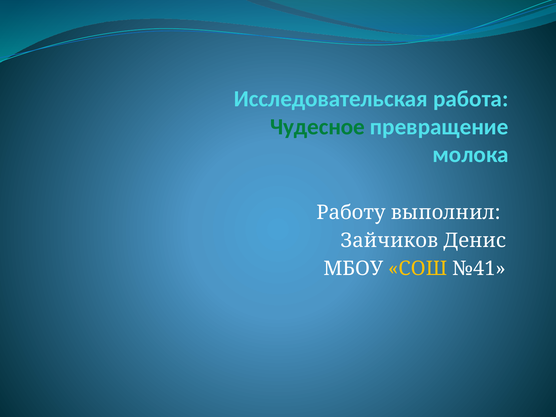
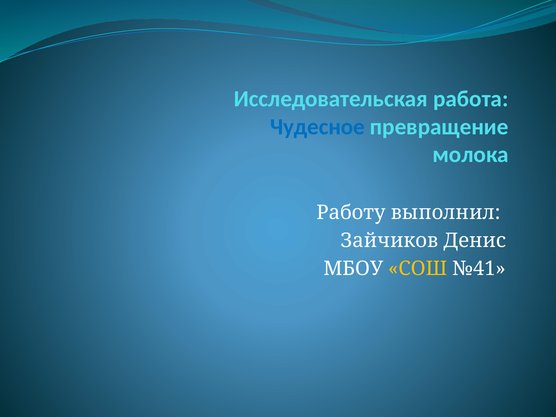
Чудесное colour: green -> blue
